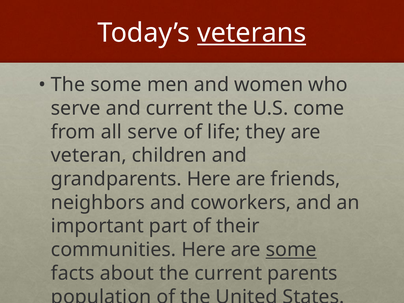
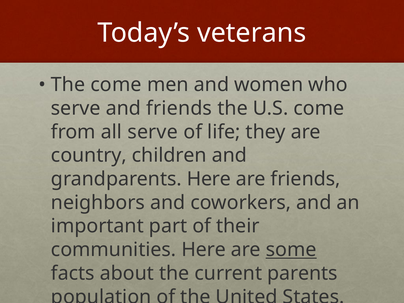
veterans underline: present -> none
The some: some -> come
and current: current -> friends
veteran: veteran -> country
